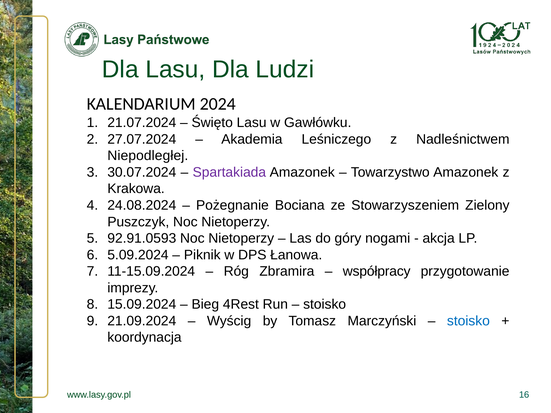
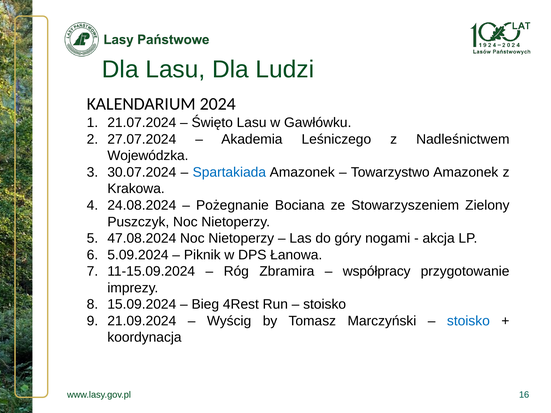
Niepodległej: Niepodległej -> Wojewódzka
Spartakiada colour: purple -> blue
92.91.0593: 92.91.0593 -> 47.08.2024
